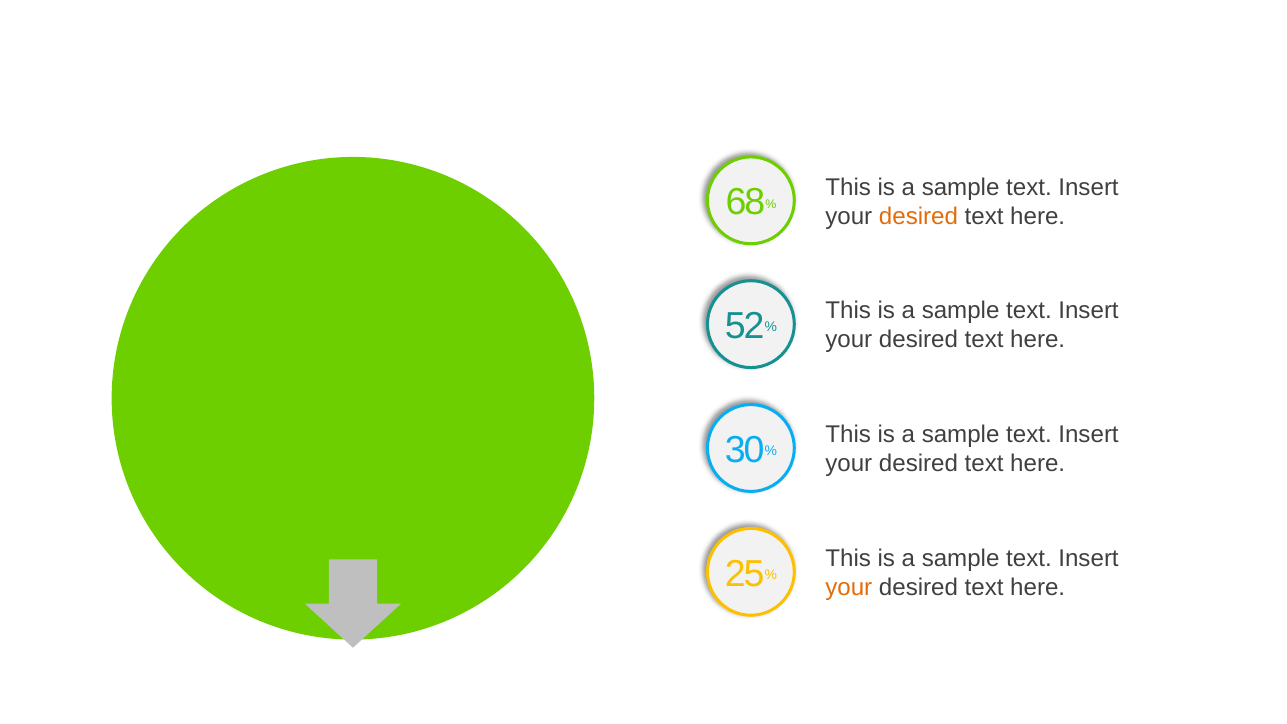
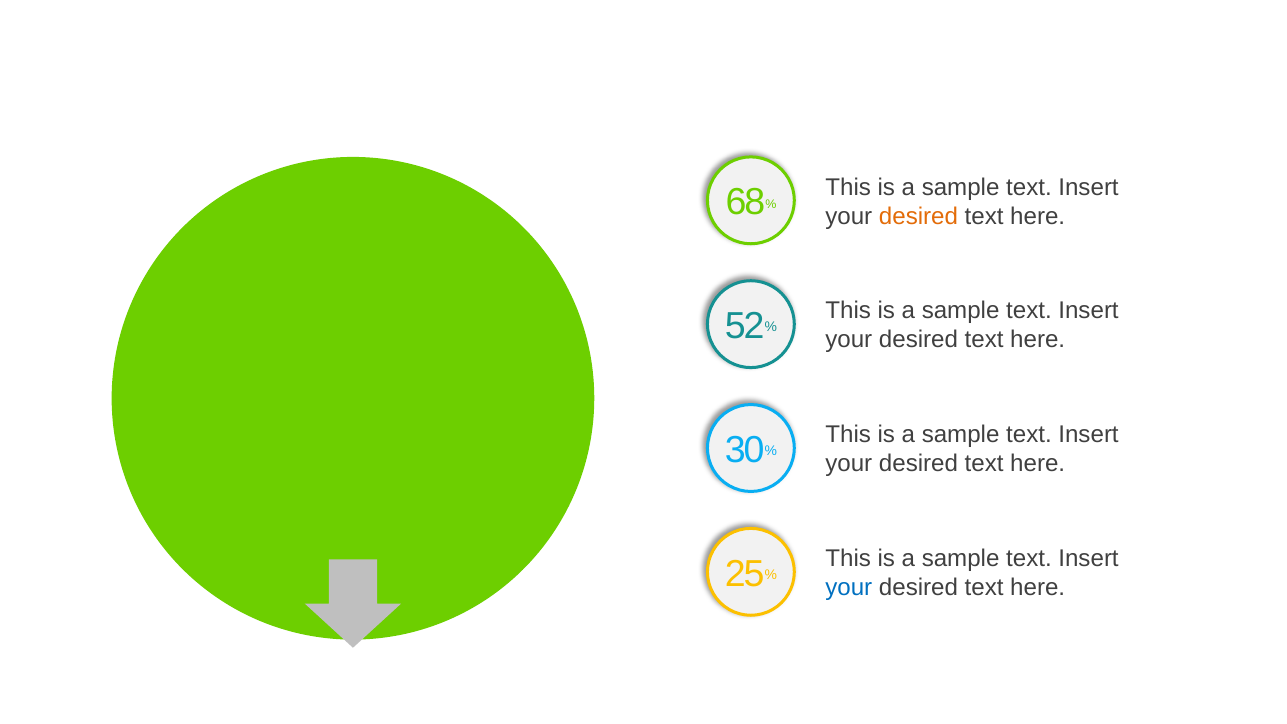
your at (849, 588) colour: orange -> blue
